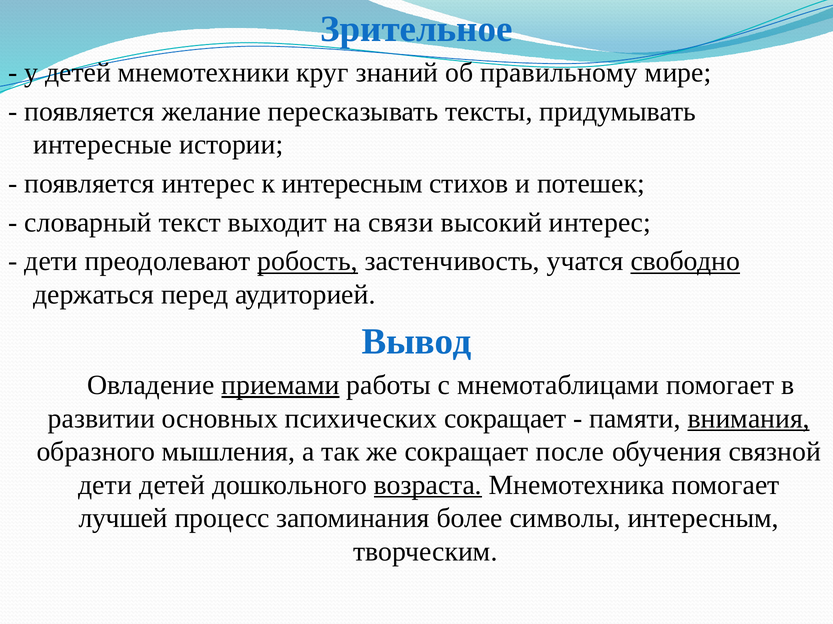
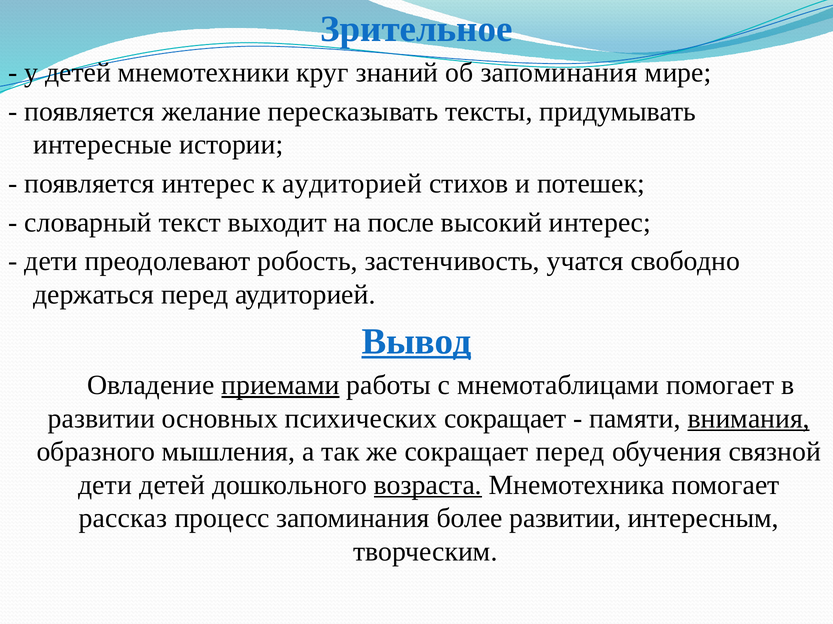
об правильному: правильному -> запоминания
к интересным: интересным -> аудиторией
связи: связи -> после
робость underline: present -> none
свободно underline: present -> none
Вывод underline: none -> present
сокращает после: после -> перед
лучшей: лучшей -> рассказ
более символы: символы -> развитии
